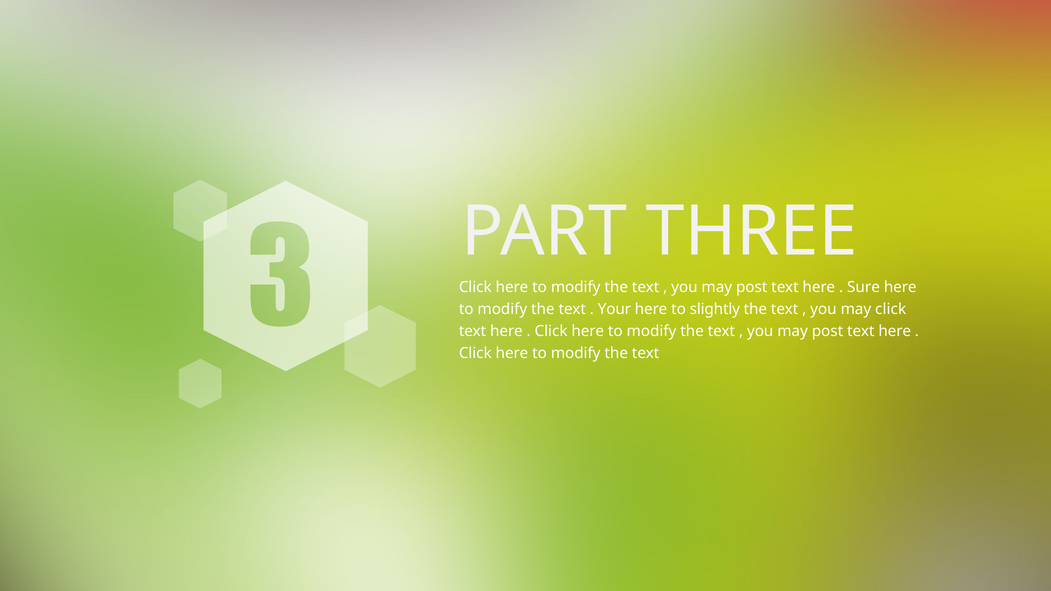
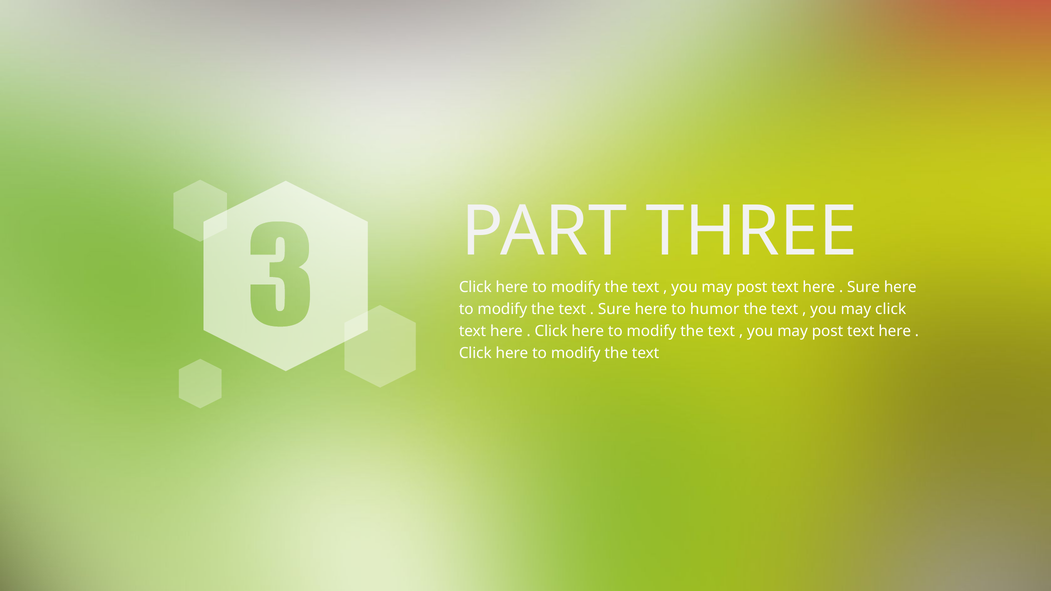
Your at (614, 309): Your -> Sure
slightly: slightly -> humor
